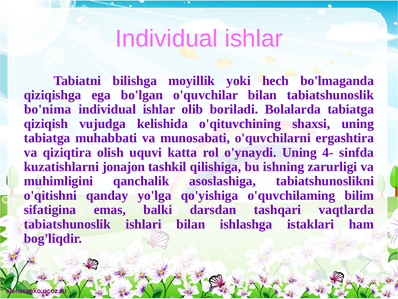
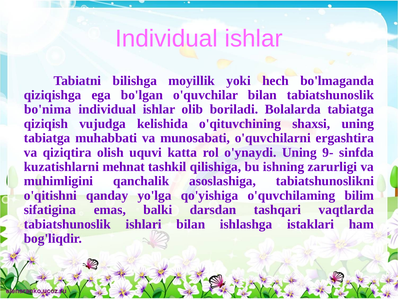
4-: 4- -> 9-
jonajon: jonajon -> mehnat
